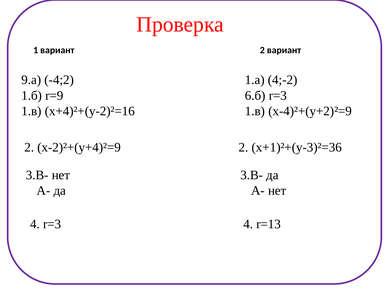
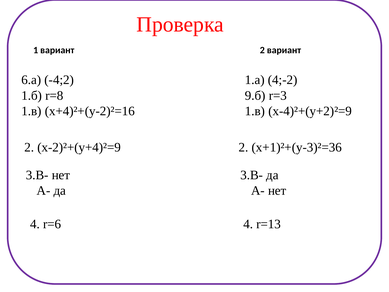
9.а: 9.а -> 6.а
r=9: r=9 -> r=8
6.б: 6.б -> 9.б
4 r=3: r=3 -> r=6
